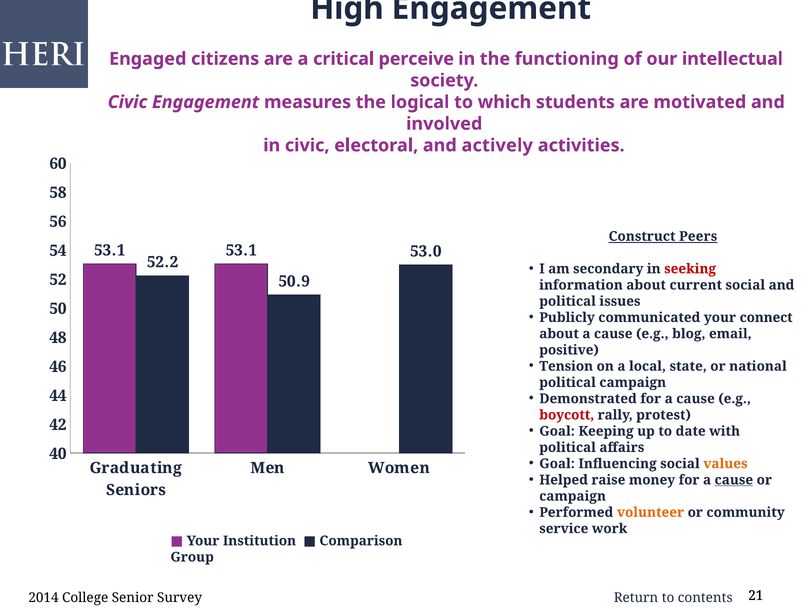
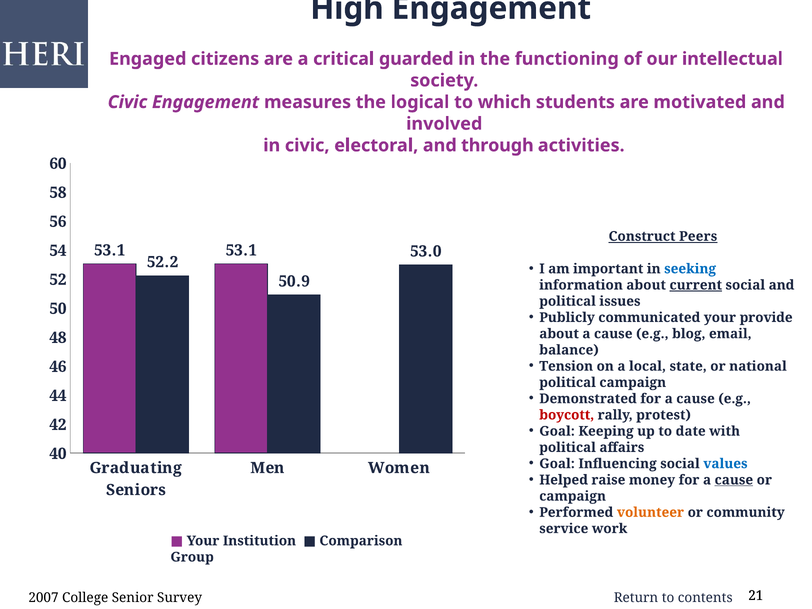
perceive: perceive -> guarded
actively: actively -> through
secondary: secondary -> important
seeking colour: red -> blue
current underline: none -> present
connect: connect -> provide
positive: positive -> balance
values colour: orange -> blue
2014: 2014 -> 2007
